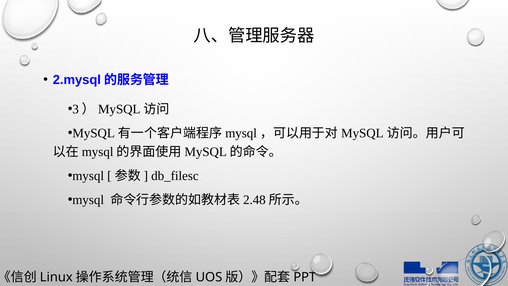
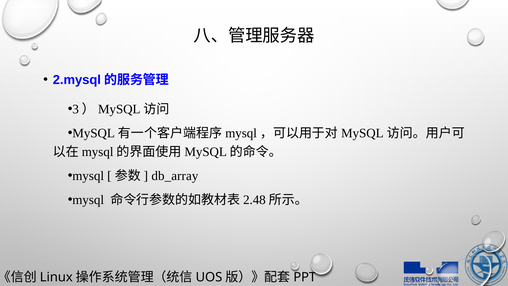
db_filesc: db_filesc -> db_array
